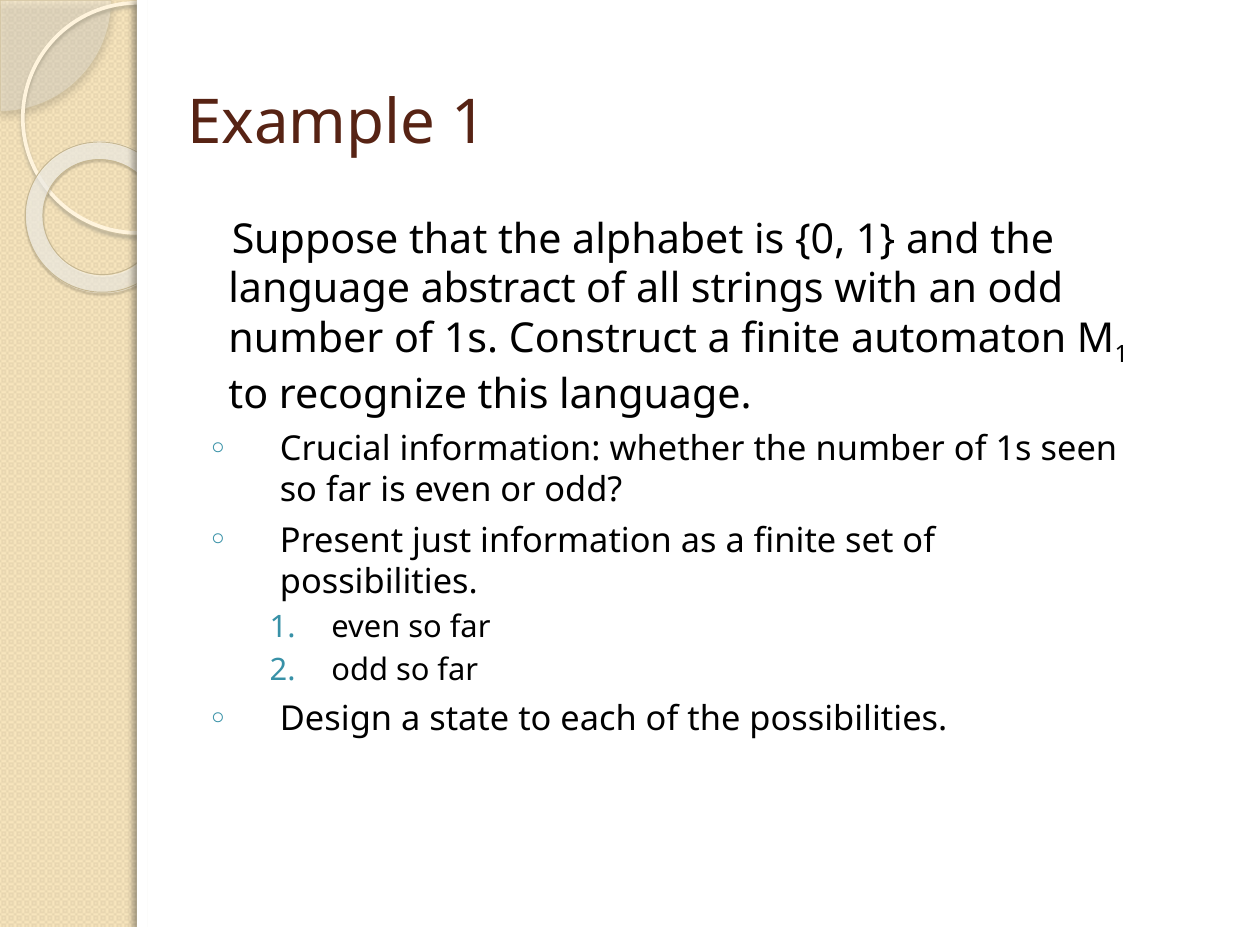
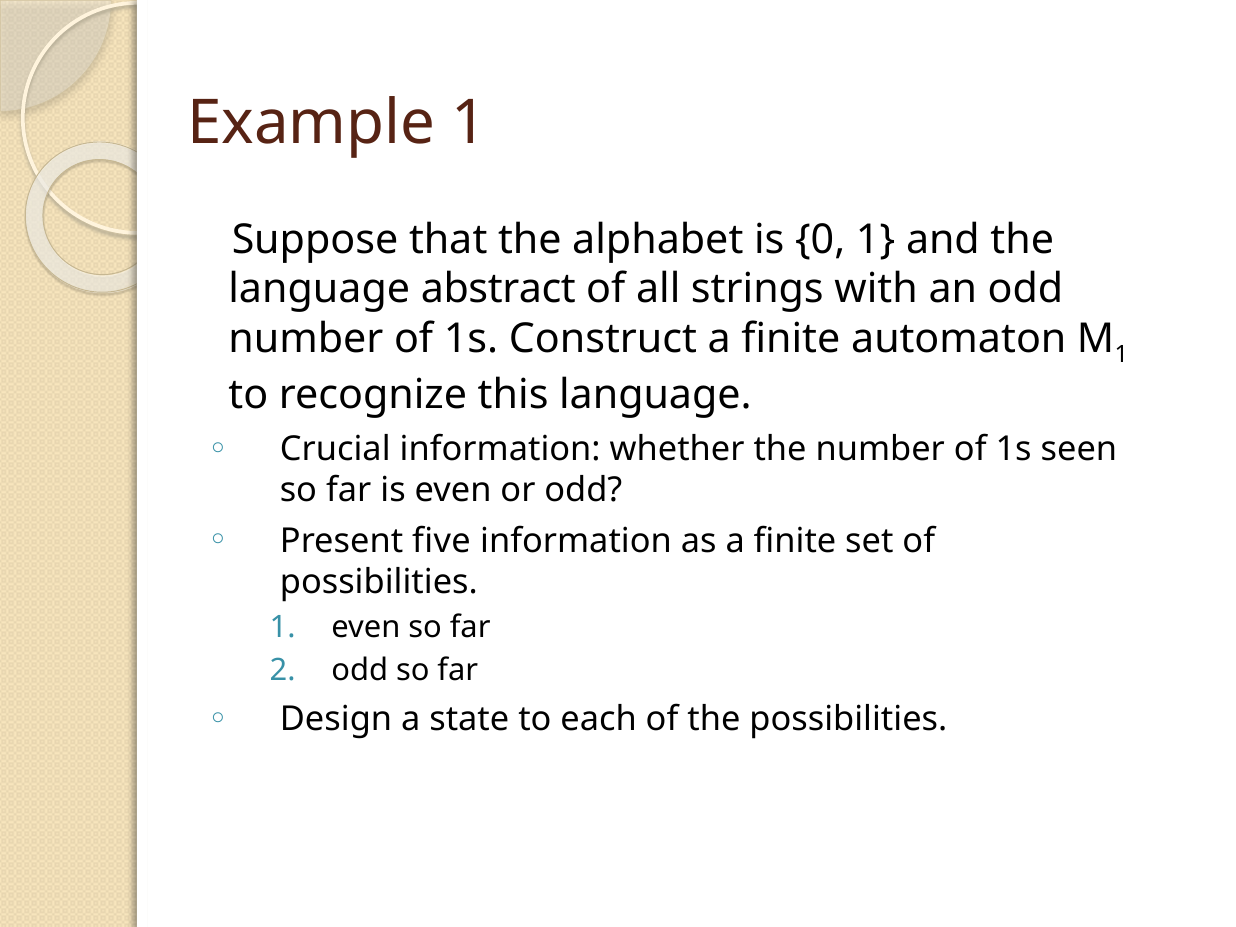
just: just -> five
